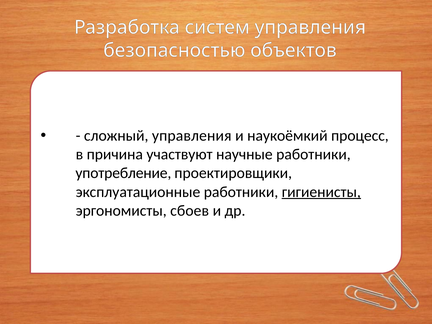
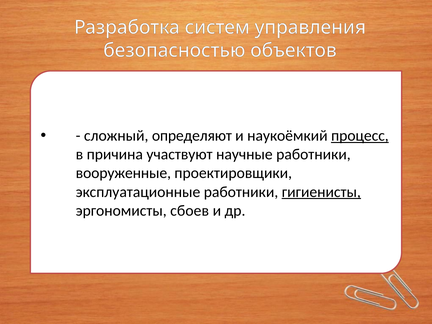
сложный управления: управления -> определяют
процесс underline: none -> present
употребление: употребление -> вооруженные
